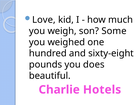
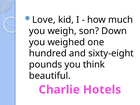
Some: Some -> Down
does: does -> think
